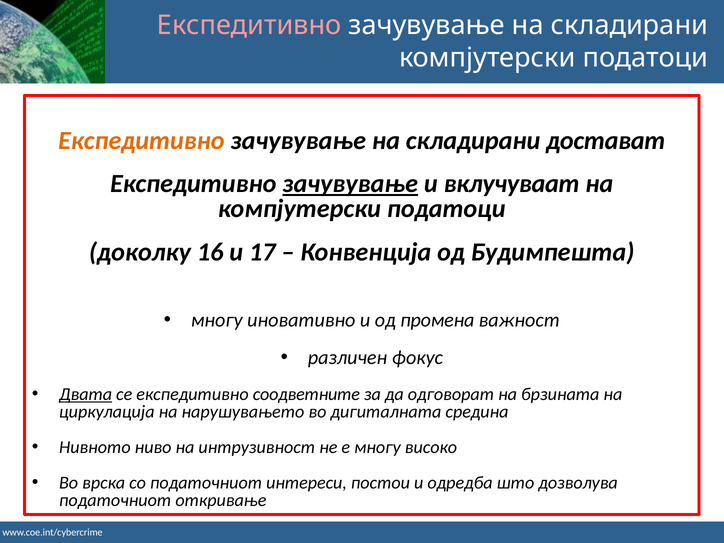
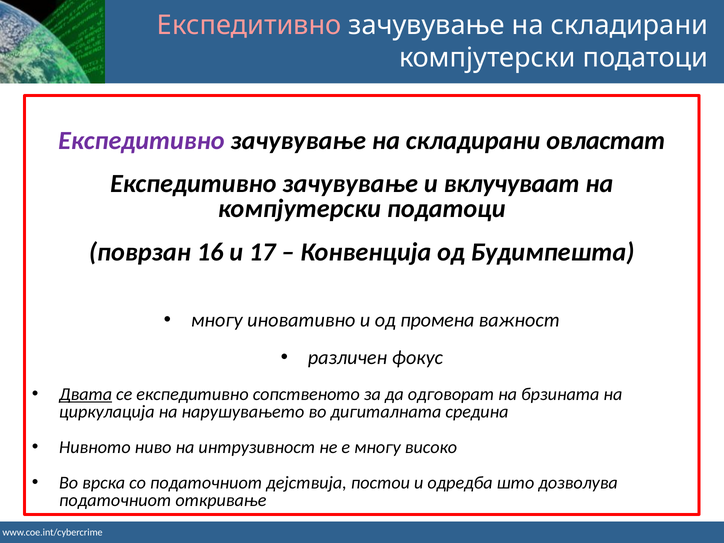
Експедитивно at (141, 141) colour: orange -> purple
достават: достават -> овластат
зачувување at (350, 184) underline: present -> none
доколку: доколку -> поврзан
соодветните: соодветните -> сопственото
интереси: интереси -> дејствија
